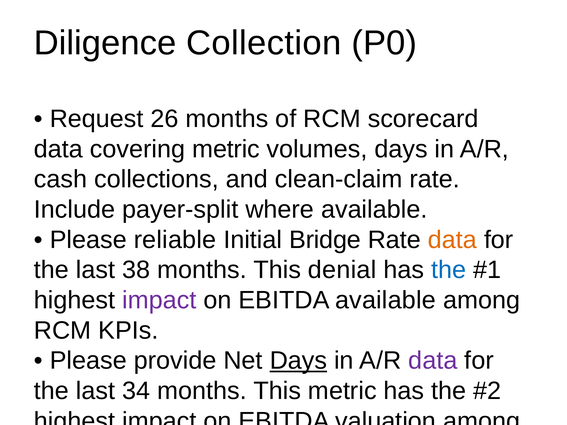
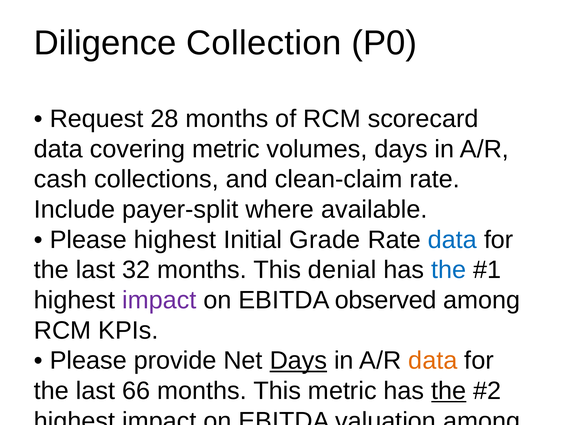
26: 26 -> 28
Please reliable: reliable -> highest
Bridge: Bridge -> Grade
data at (452, 240) colour: orange -> blue
38: 38 -> 32
EBITDA available: available -> observed
data at (433, 361) colour: purple -> orange
34: 34 -> 66
the at (449, 391) underline: none -> present
